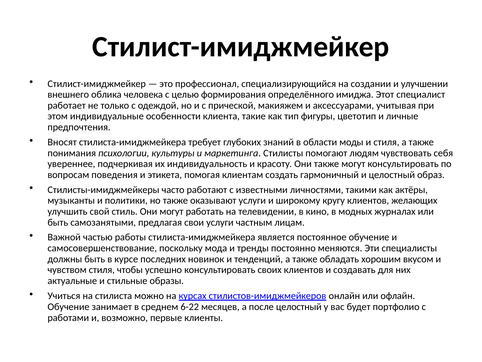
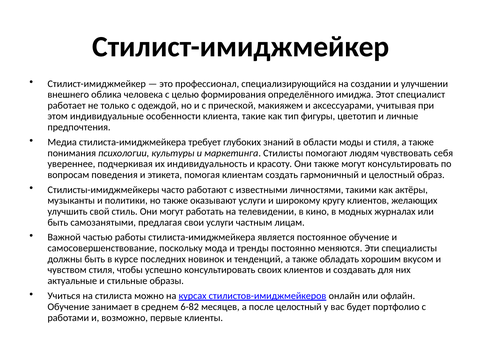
Вносят: Вносят -> Медиа
6-22: 6-22 -> 6-82
